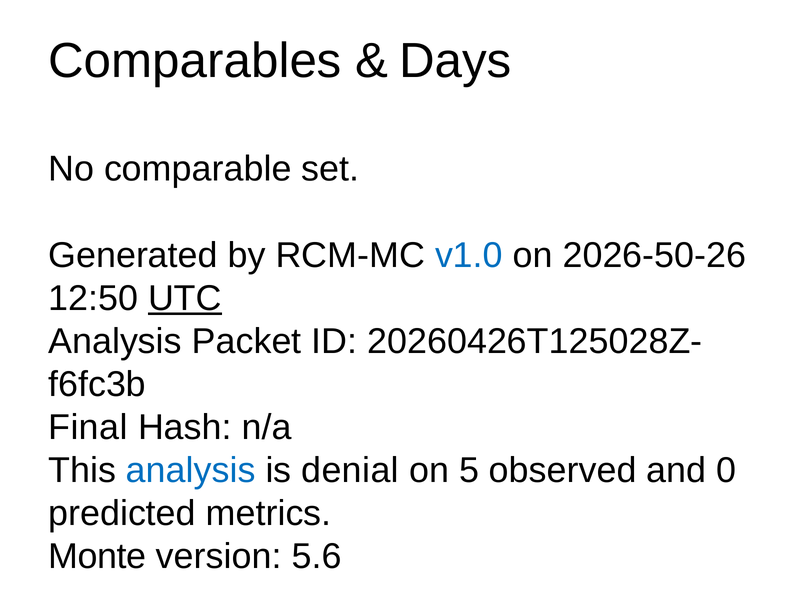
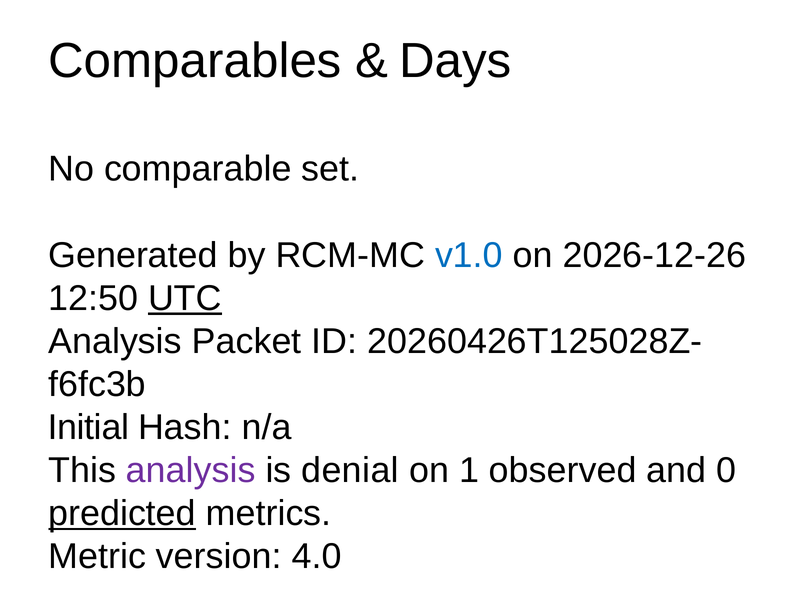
2026-50-26: 2026-50-26 -> 2026-12-26
Final: Final -> Initial
analysis at (191, 471) colour: blue -> purple
5: 5 -> 1
predicted underline: none -> present
Monte: Monte -> Metric
5.6: 5.6 -> 4.0
